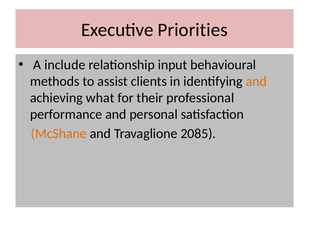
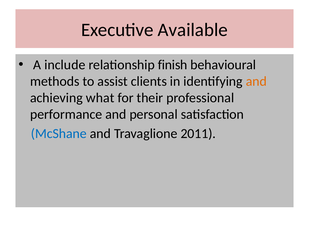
Priorities: Priorities -> Available
input: input -> finish
McShane colour: orange -> blue
2085: 2085 -> 2011
